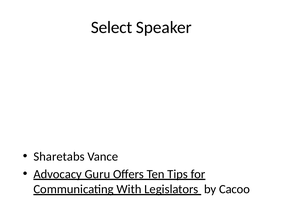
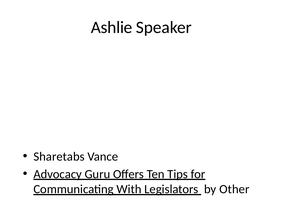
Select: Select -> Ashlie
Cacoo: Cacoo -> Other
